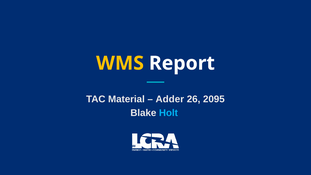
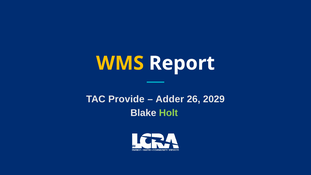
Material: Material -> Provide
2095: 2095 -> 2029
Holt colour: light blue -> light green
